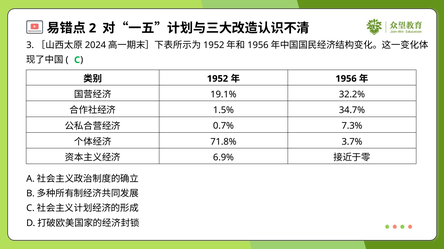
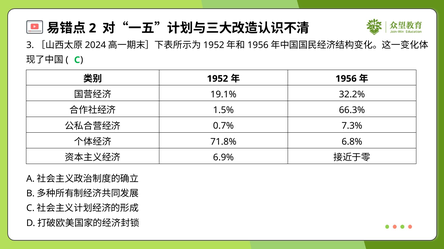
34.7%: 34.7% -> 66.3%
3.7%: 3.7% -> 6.8%
